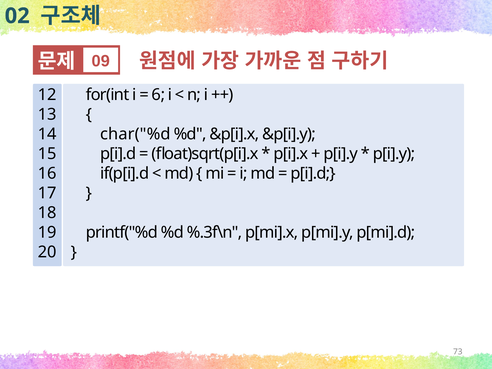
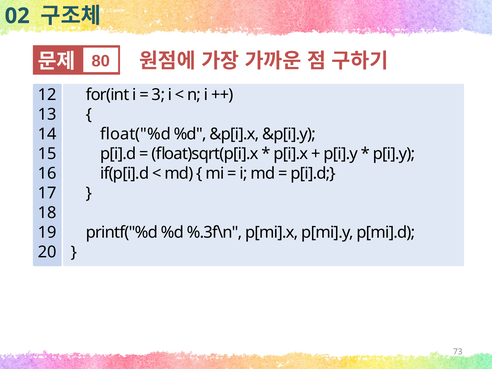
09: 09 -> 80
6: 6 -> 3
char("%d: char("%d -> float("%d
